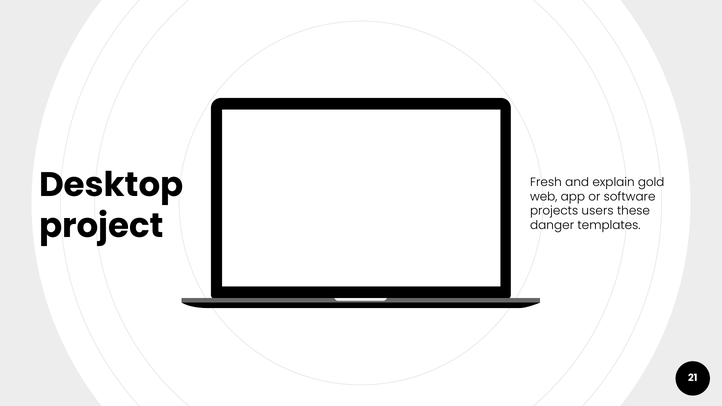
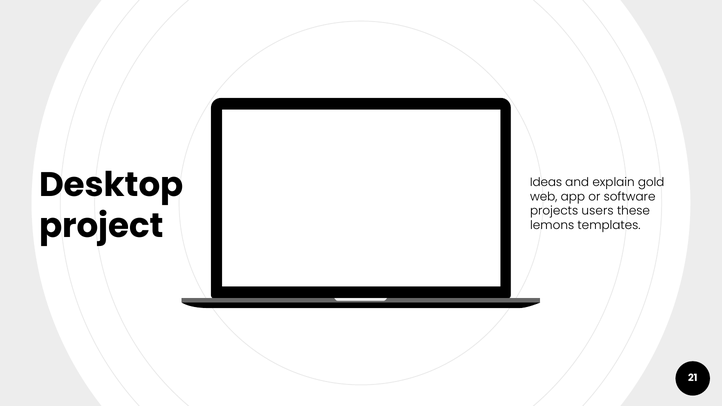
Fresh: Fresh -> Ideas
danger: danger -> lemons
